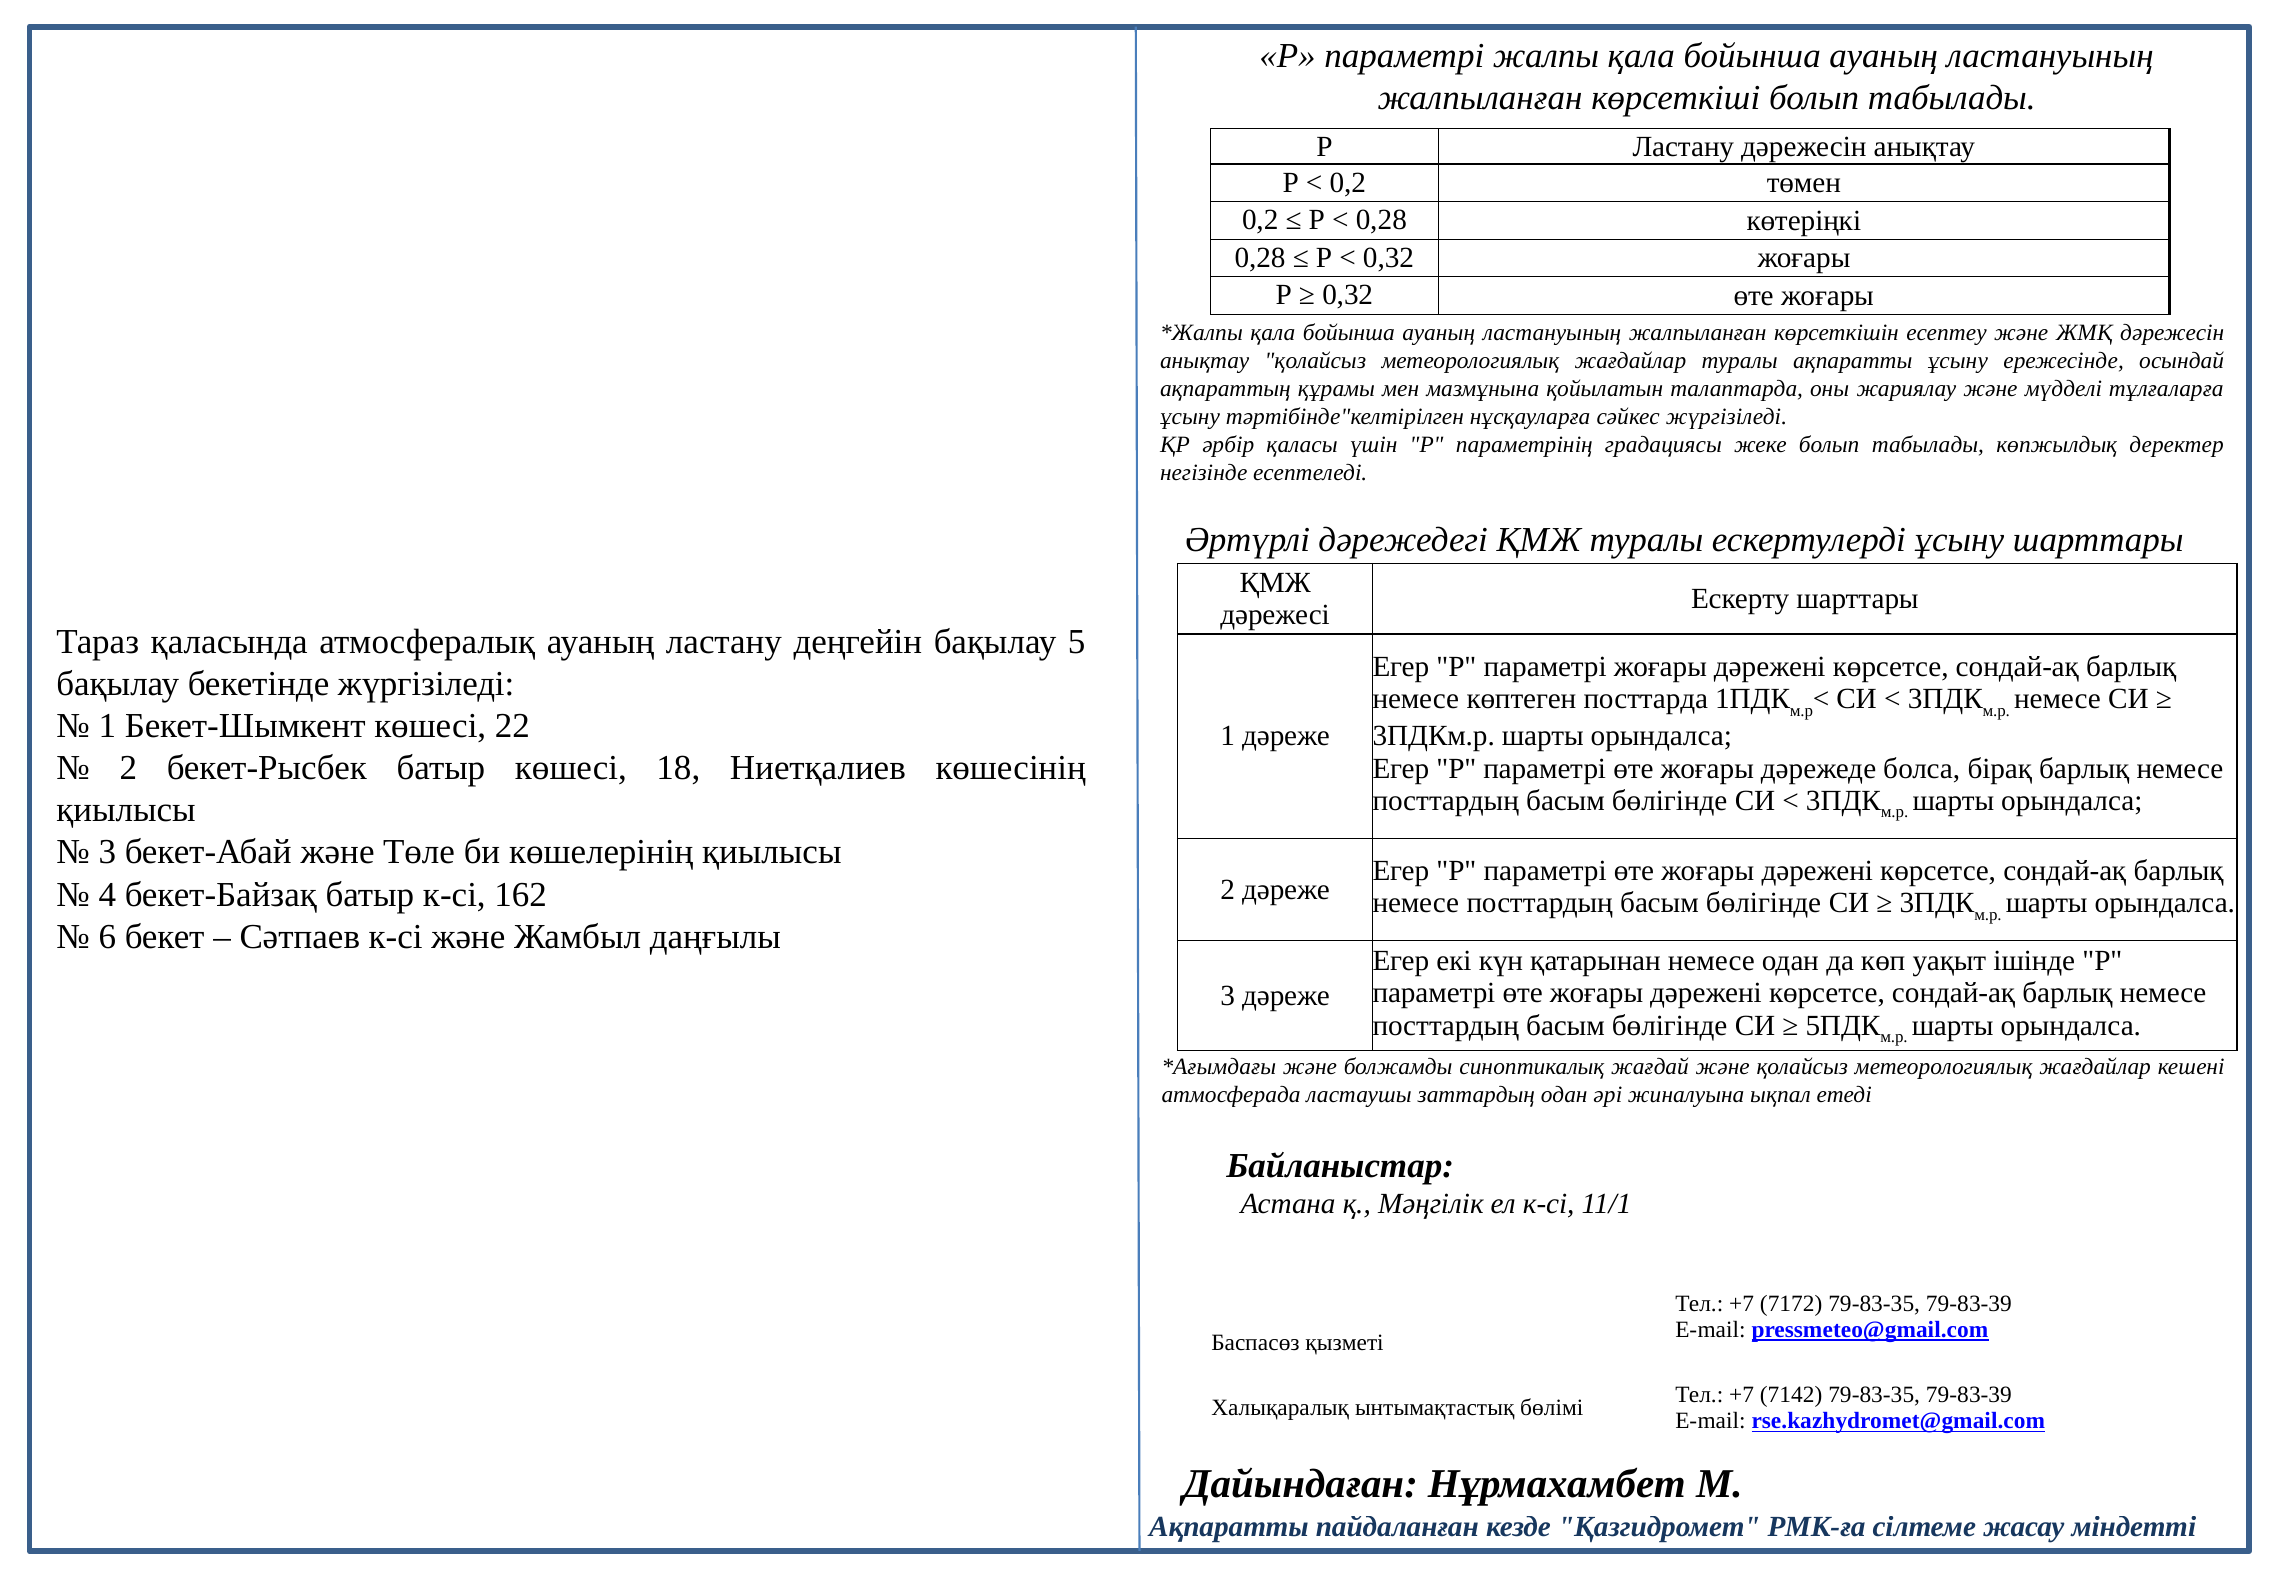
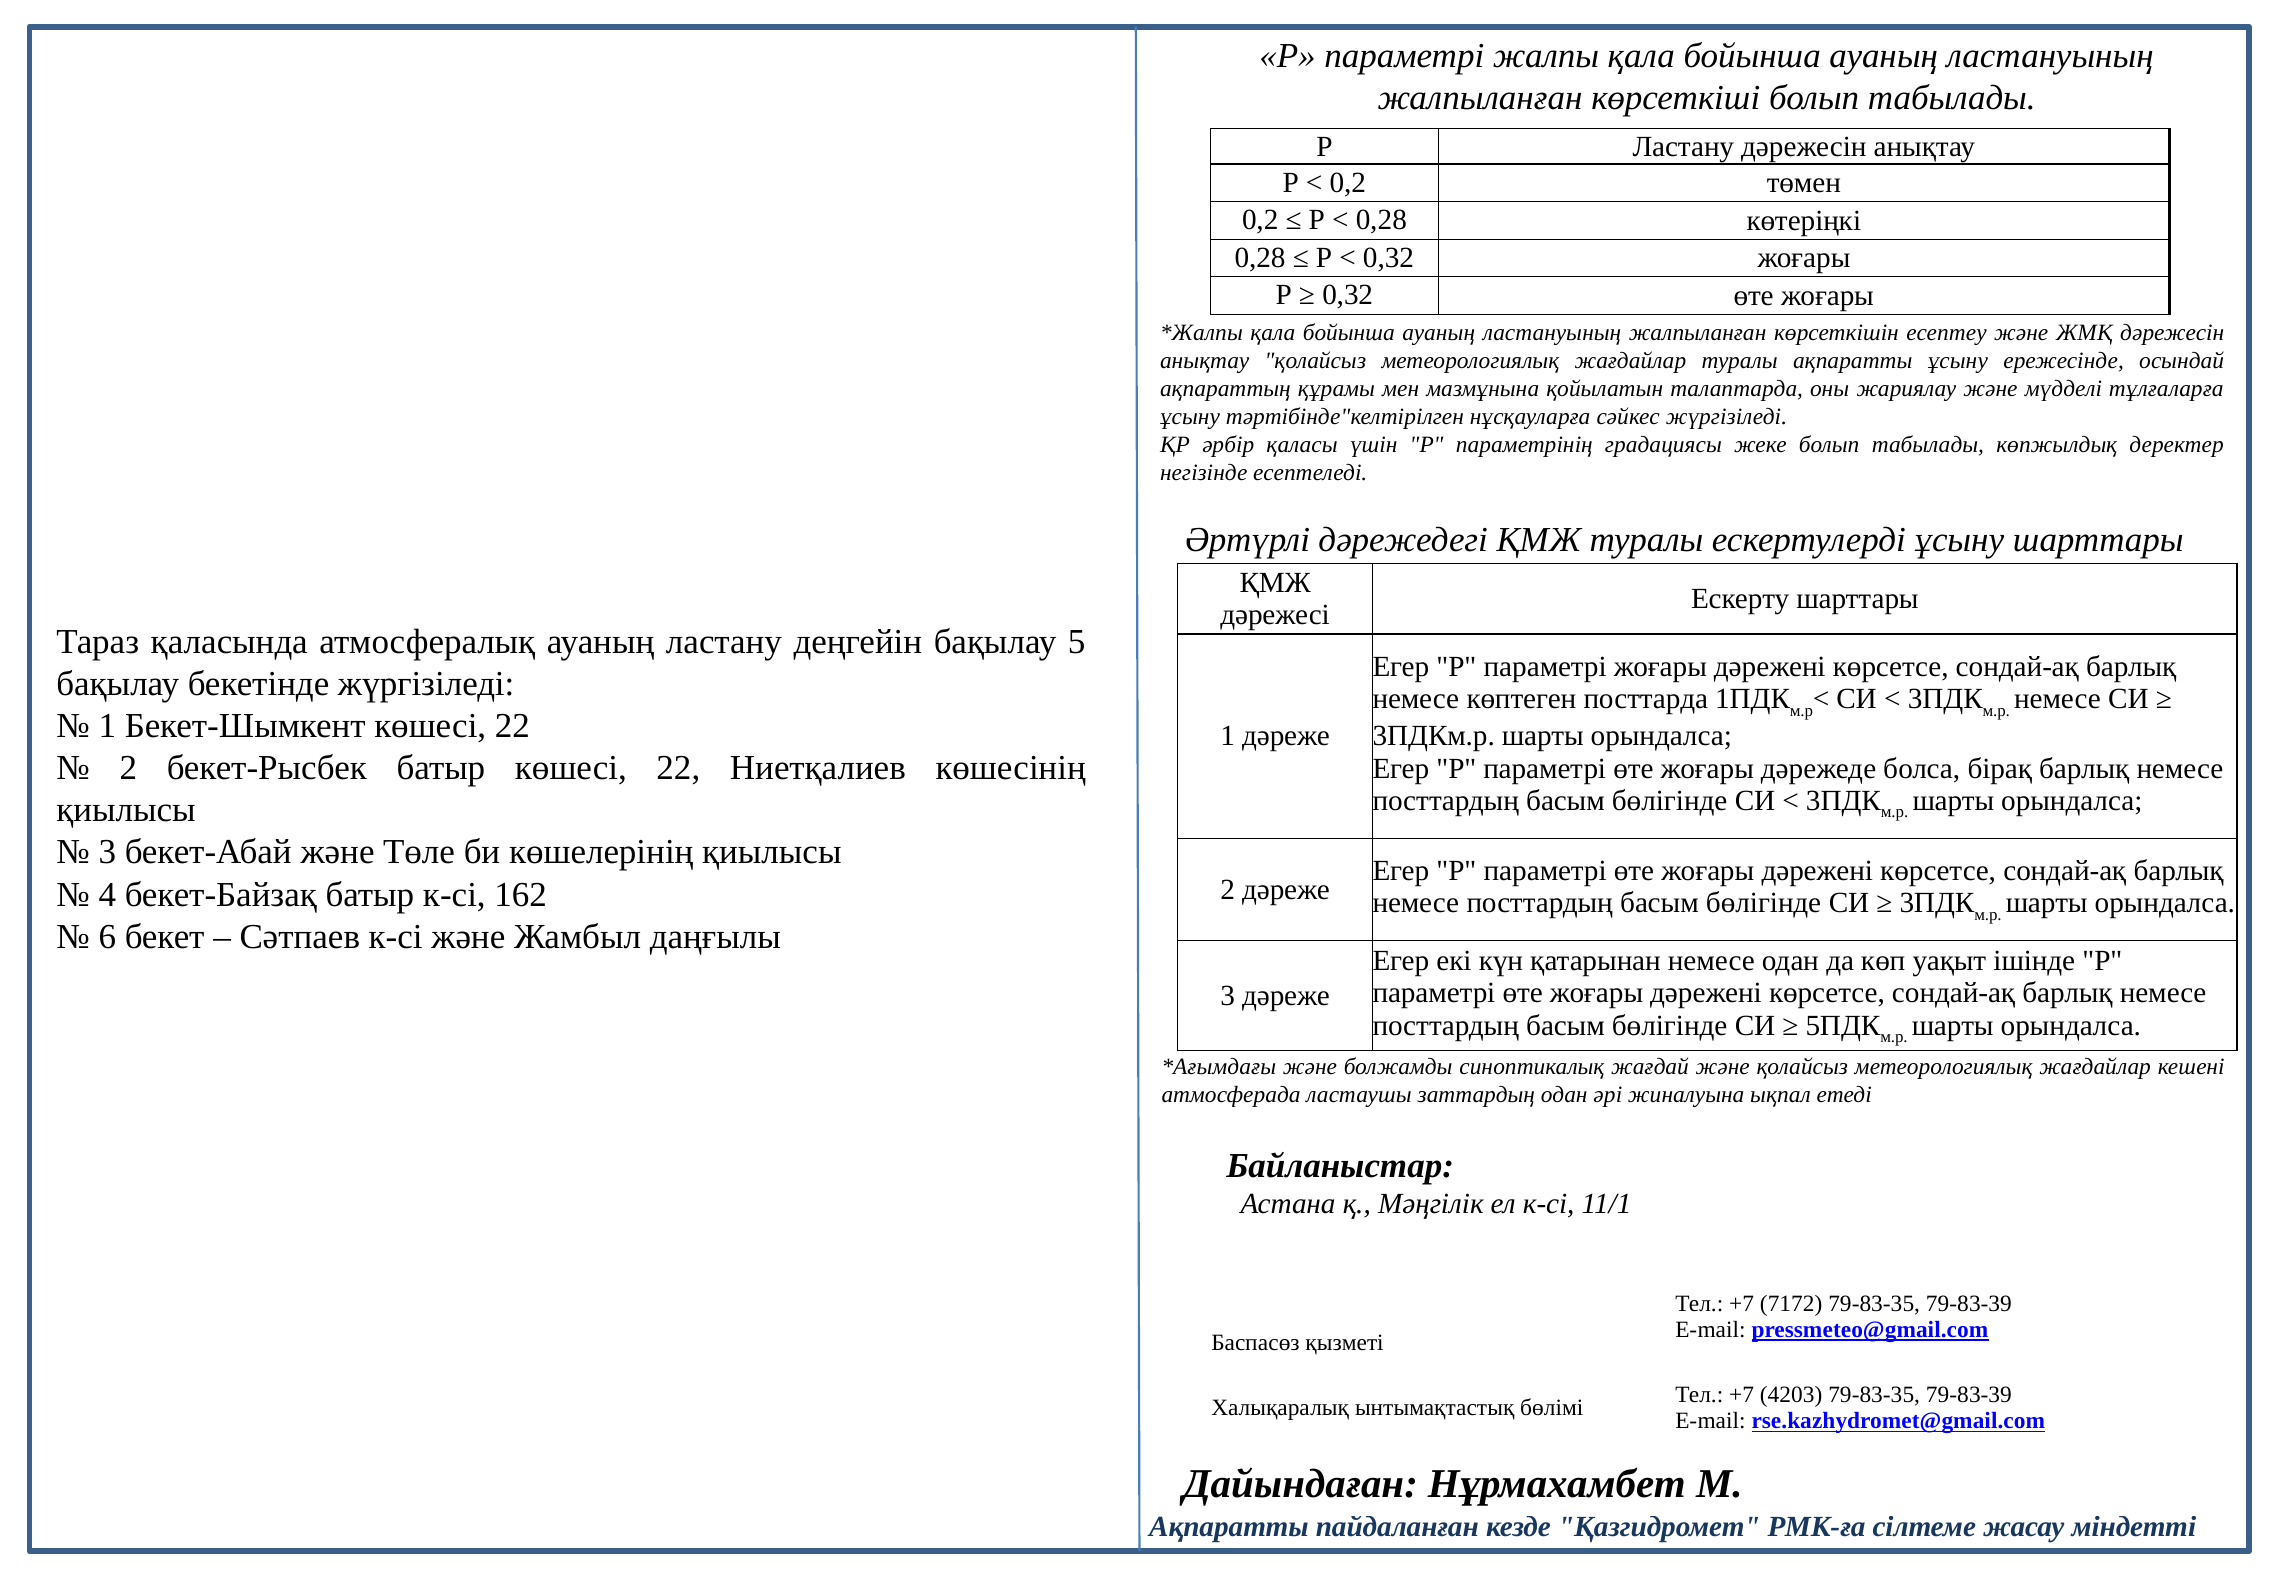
батыр көшесі 18: 18 -> 22
7142: 7142 -> 4203
